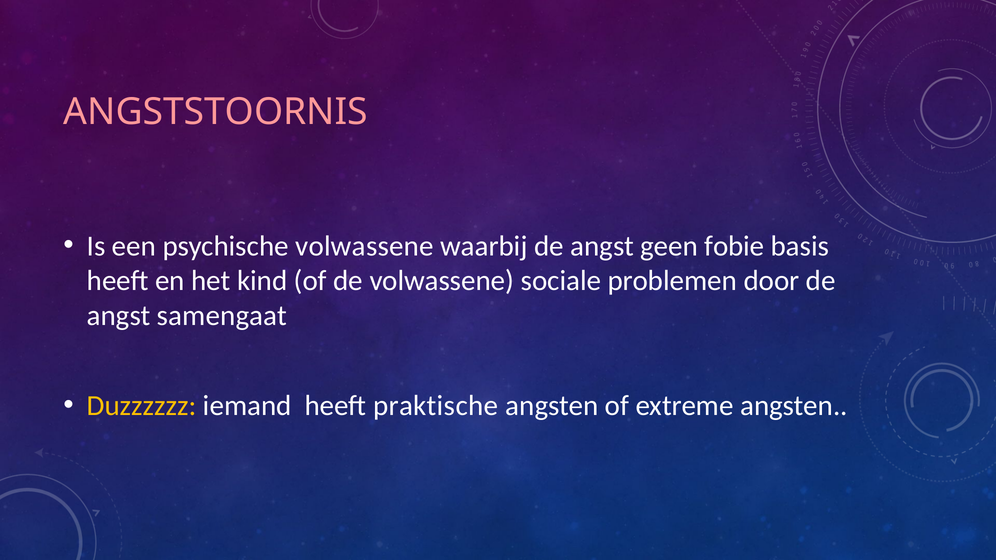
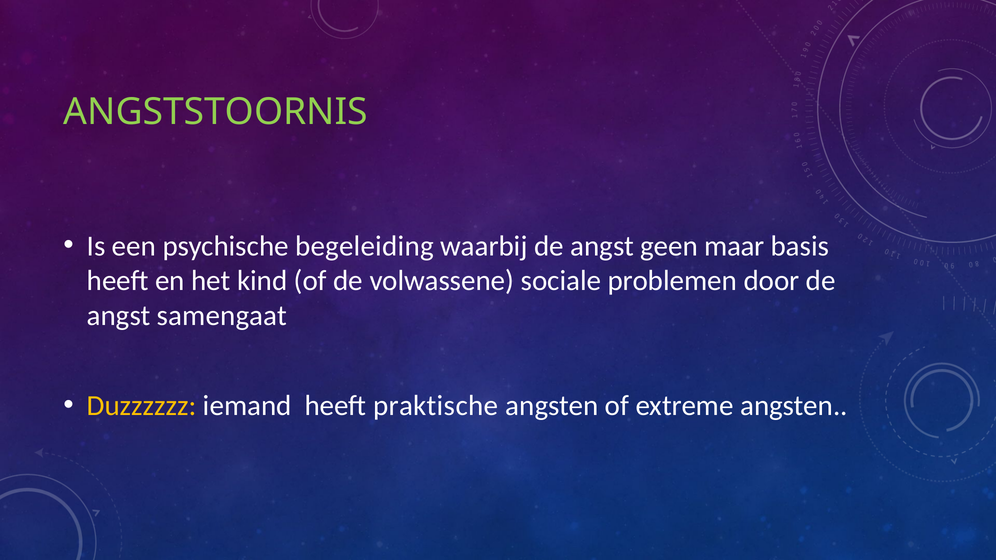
ANGSTSTOORNIS colour: pink -> light green
psychische volwassene: volwassene -> begeleiding
fobie: fobie -> maar
